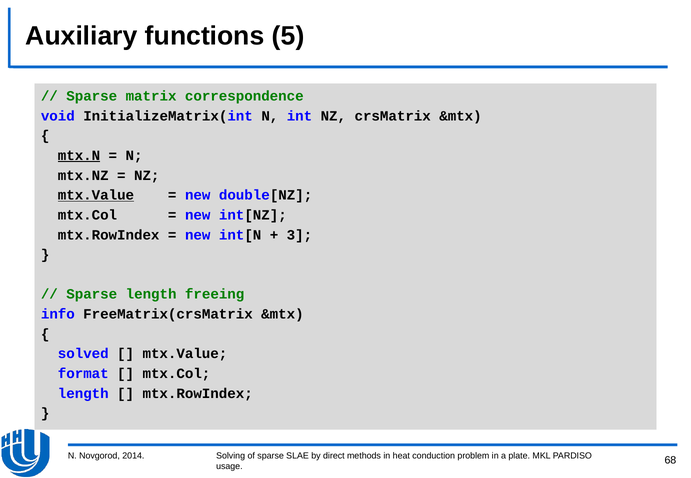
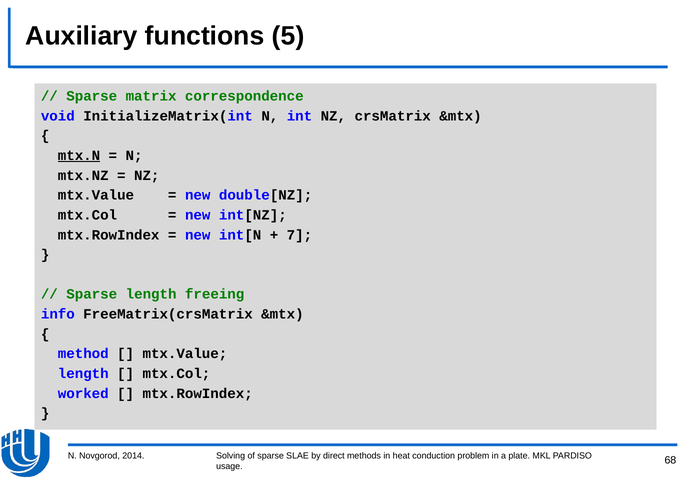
mtx.Value at (96, 195) underline: present -> none
3: 3 -> 7
solved: solved -> method
format at (83, 374): format -> length
length at (83, 394): length -> worked
